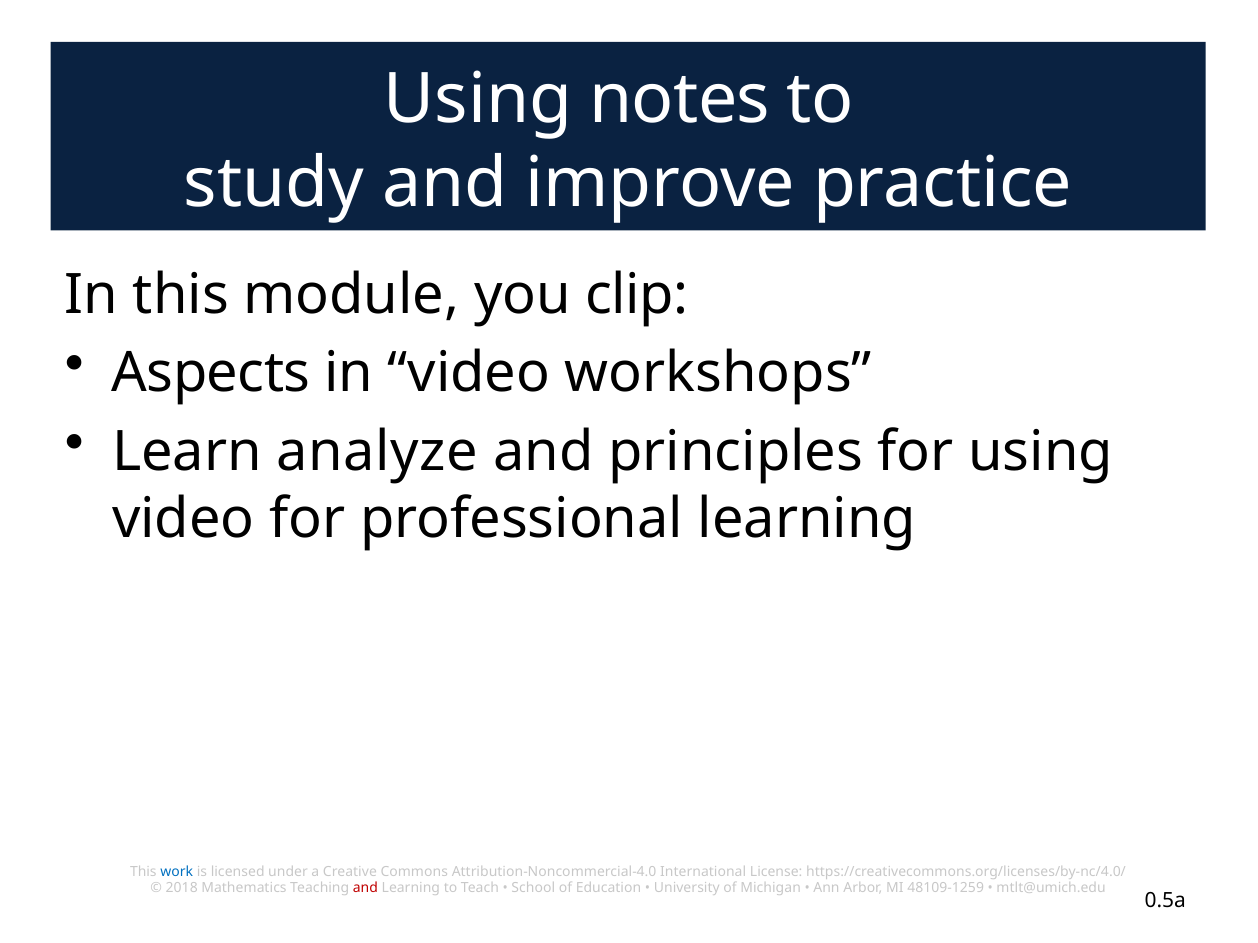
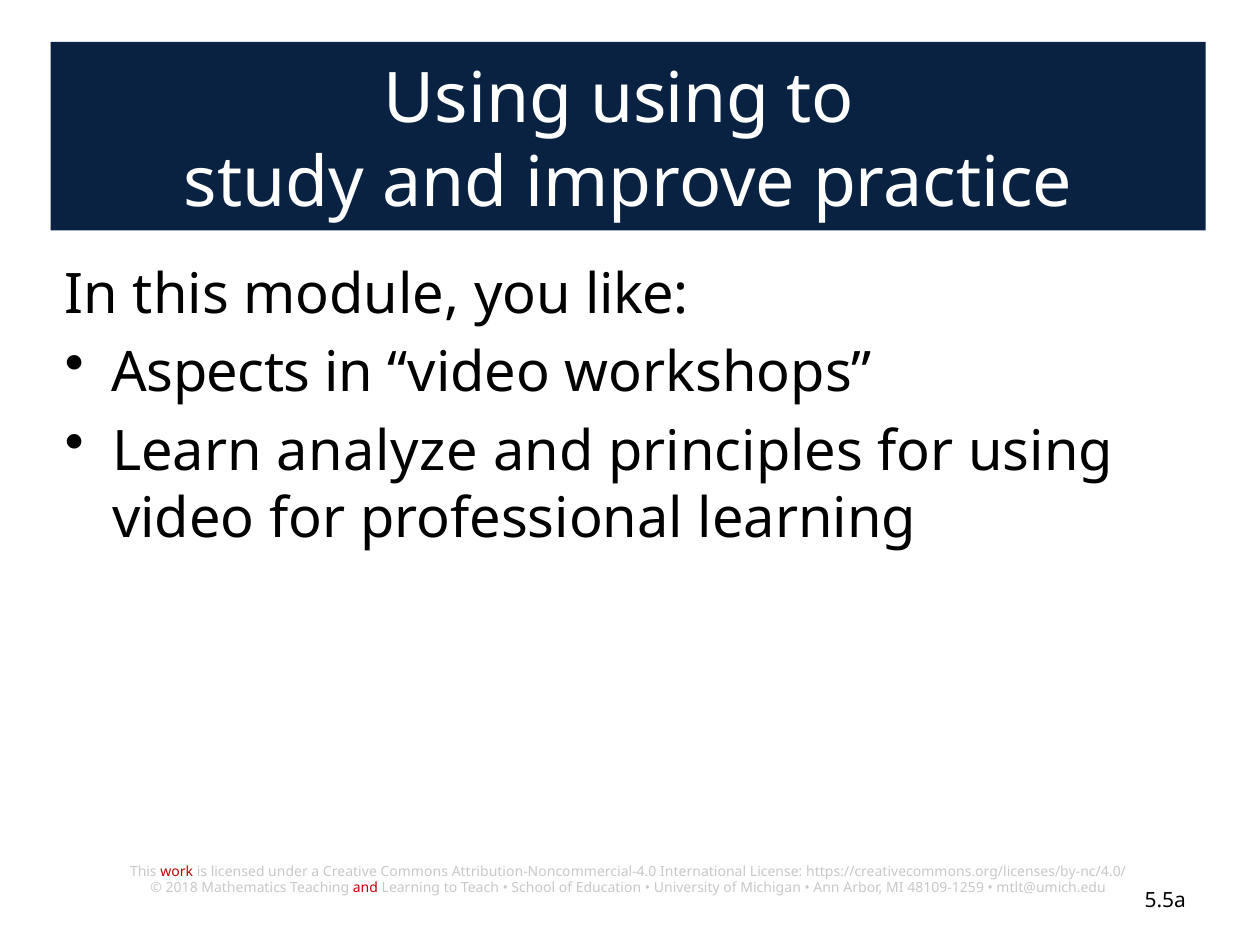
Using notes: notes -> using
clip: clip -> like
work colour: blue -> red
0.5a: 0.5a -> 5.5a
